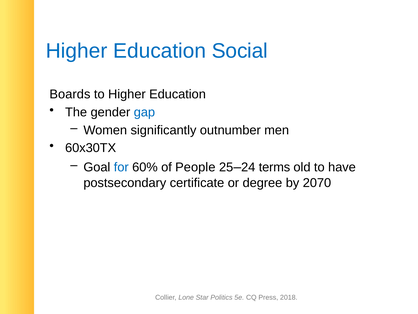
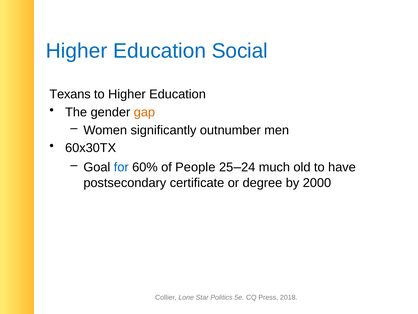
Boards: Boards -> Texans
gap colour: blue -> orange
terms: terms -> much
2070: 2070 -> 2000
